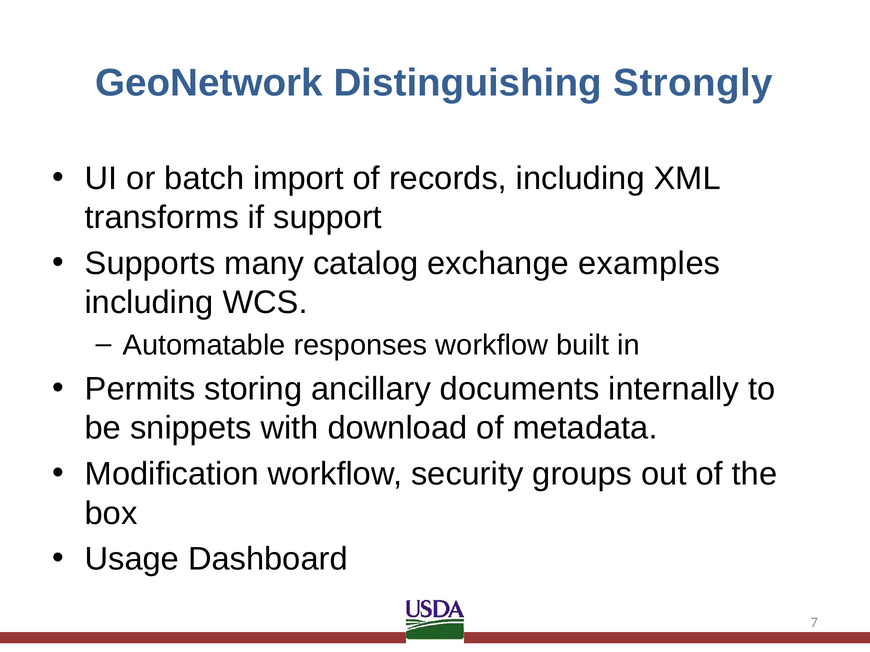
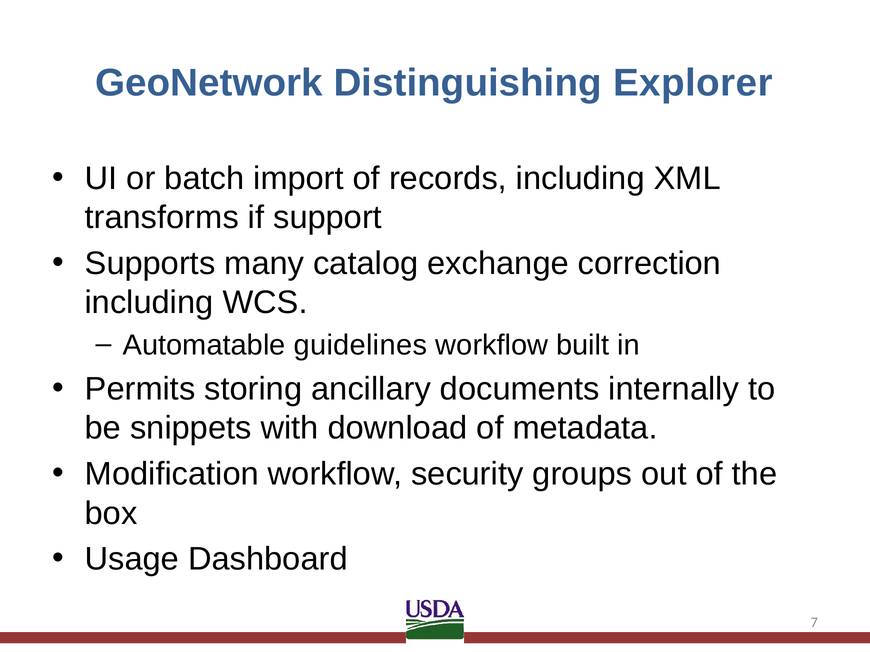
Strongly: Strongly -> Explorer
examples: examples -> correction
responses: responses -> guidelines
